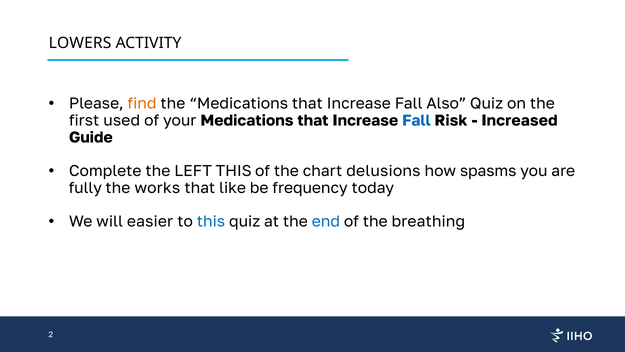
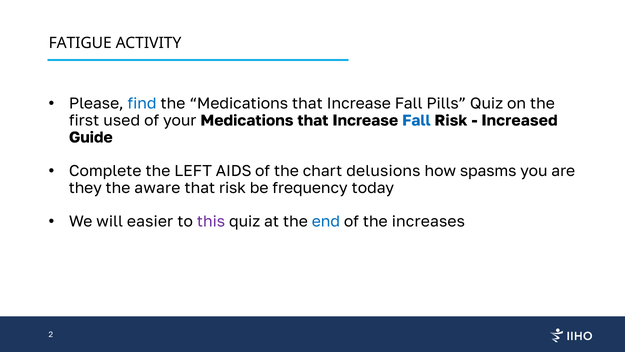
LOWERS: LOWERS -> FATIGUE
find colour: orange -> blue
Also: Also -> Pills
LEFT THIS: THIS -> AIDS
fully: fully -> they
works: works -> aware
that like: like -> risk
this at (211, 222) colour: blue -> purple
breathing: breathing -> increases
